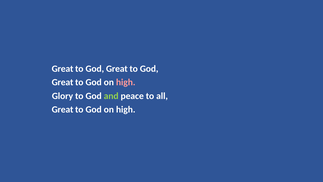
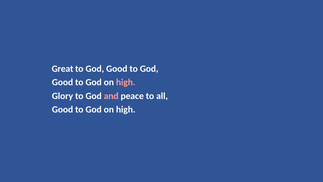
Great at (117, 69): Great -> Good
Great at (63, 82): Great -> Good
and colour: light green -> pink
Great at (63, 109): Great -> Good
